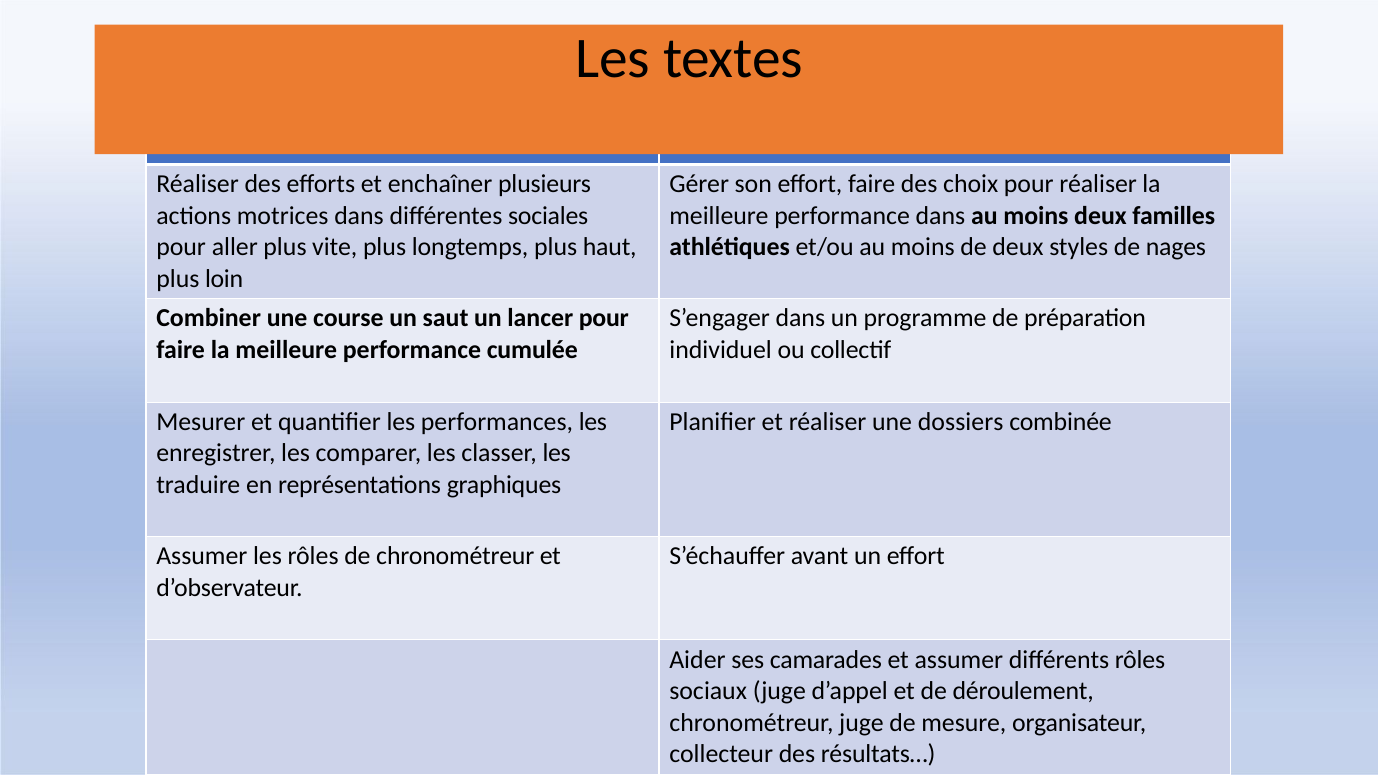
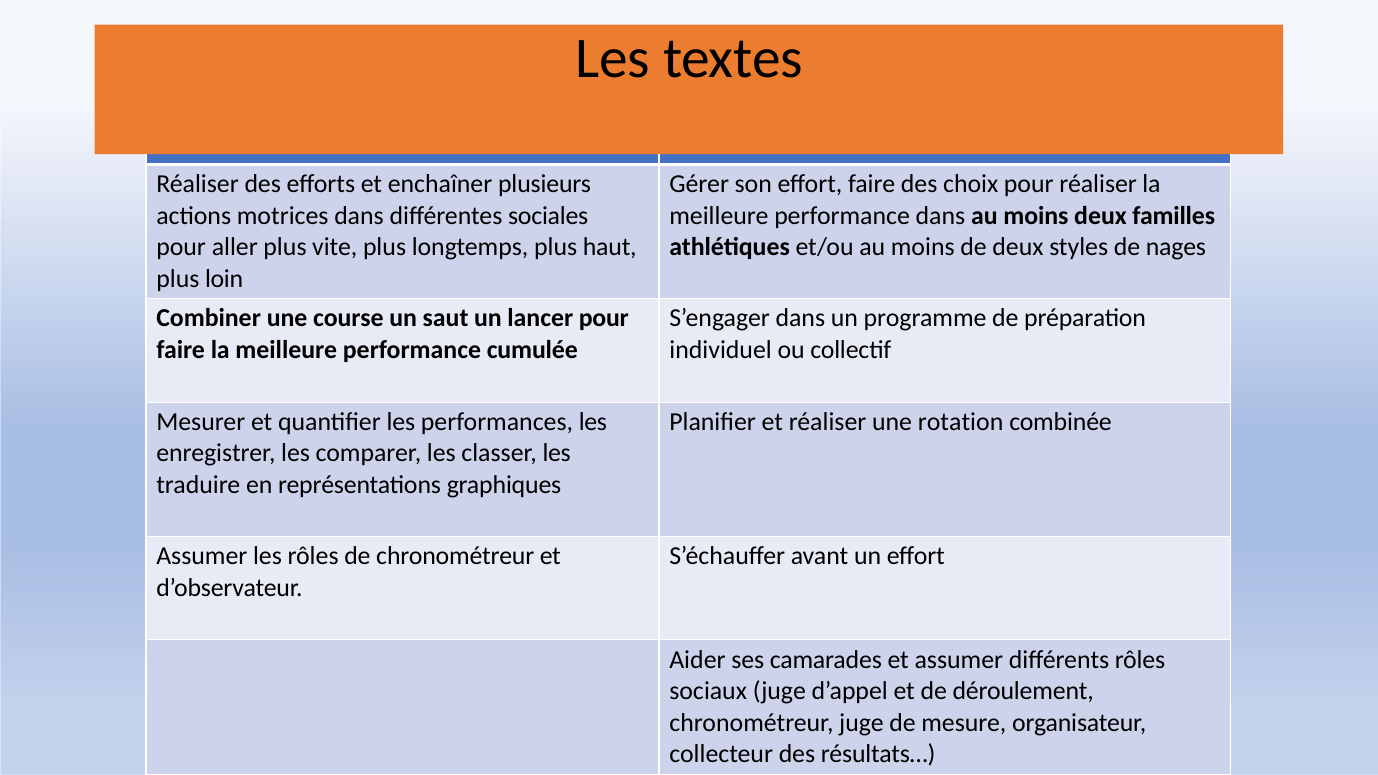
dossiers: dossiers -> rotation
